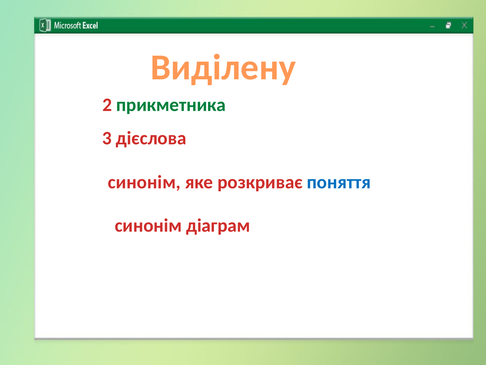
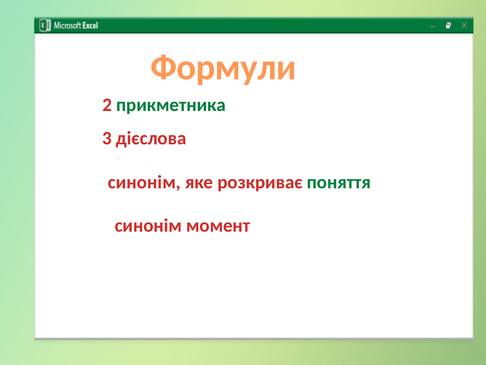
Виділену: Виділену -> Формули
поняття colour: blue -> green
діаграм: діаграм -> момент
